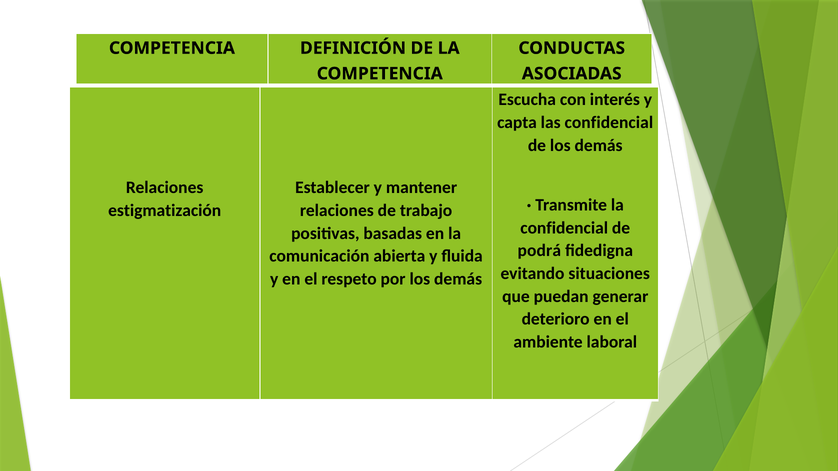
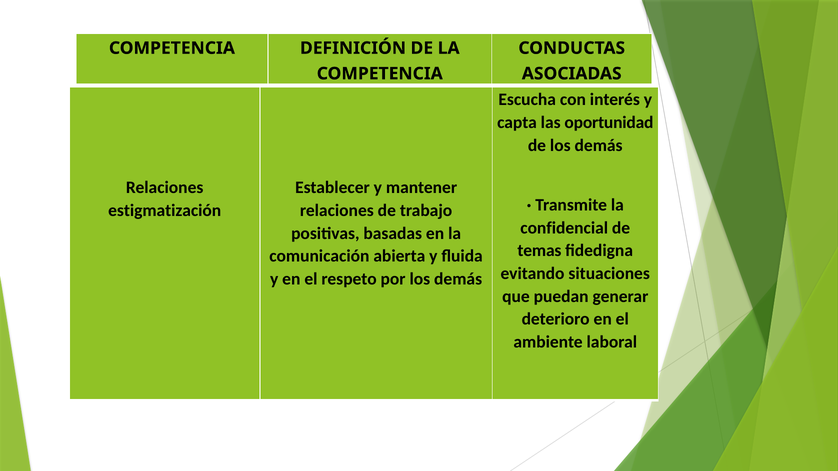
las confidencial: confidencial -> oportunidad
podrá: podrá -> temas
